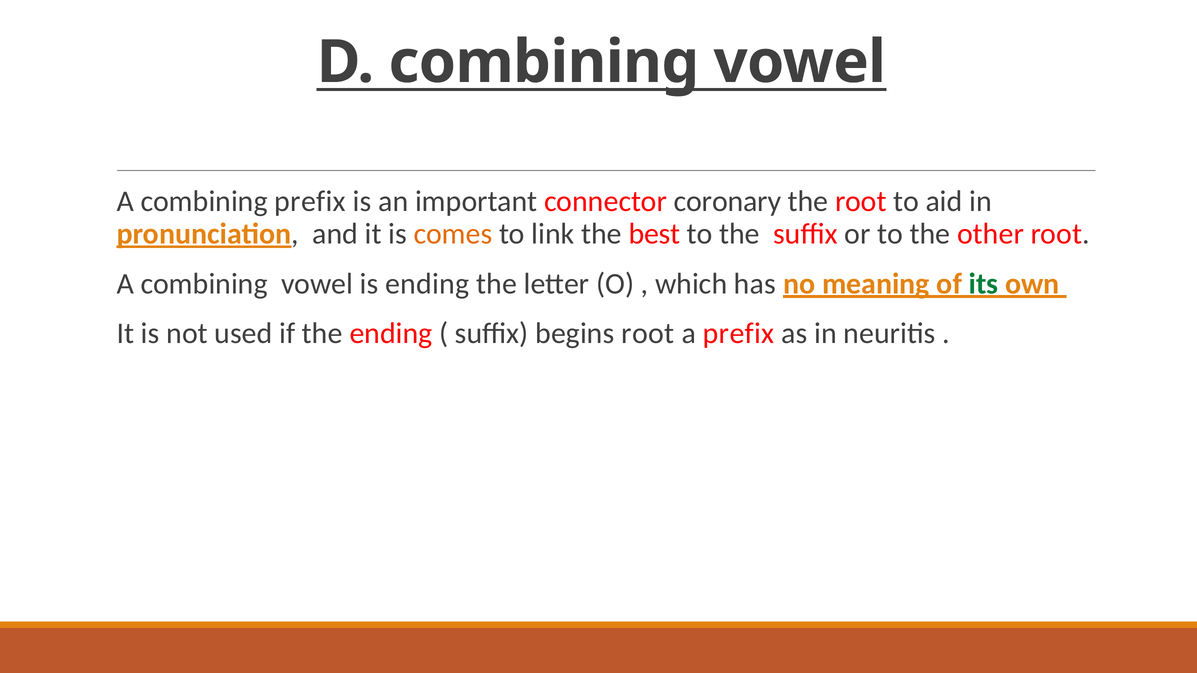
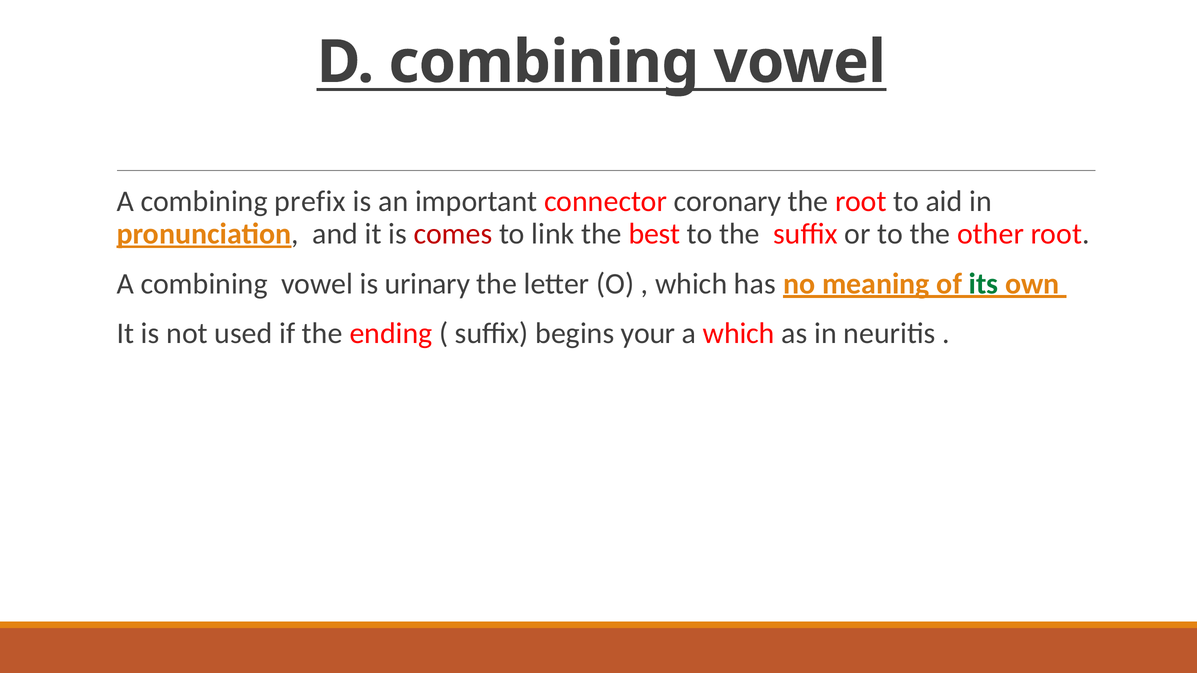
comes colour: orange -> red
is ending: ending -> urinary
begins root: root -> your
a prefix: prefix -> which
